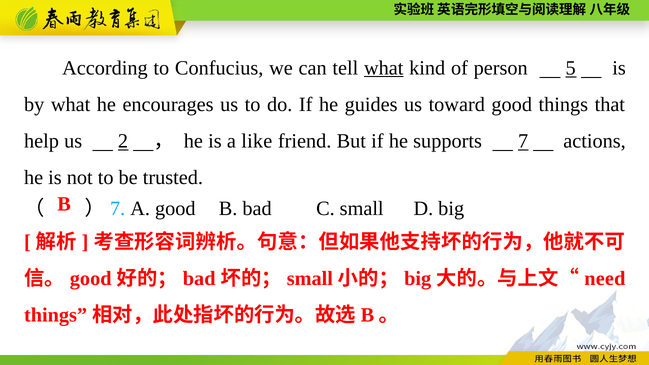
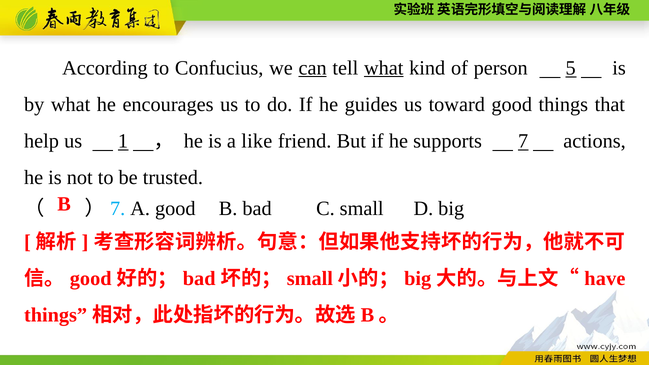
can underline: none -> present
2: 2 -> 1
need: need -> have
